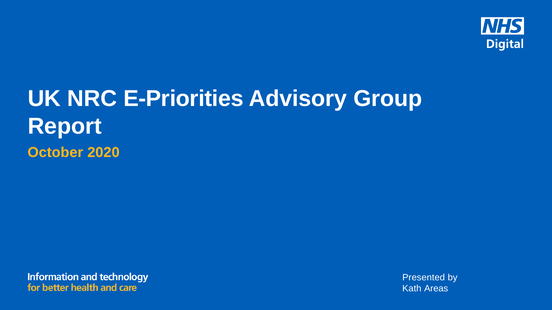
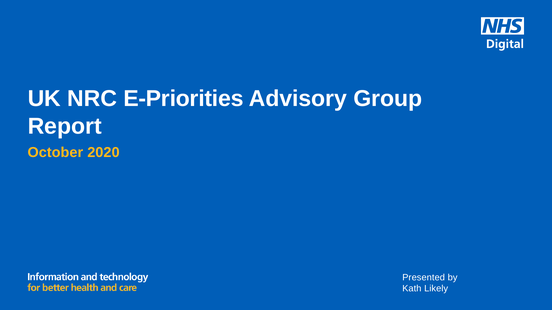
Areas: Areas -> Likely
